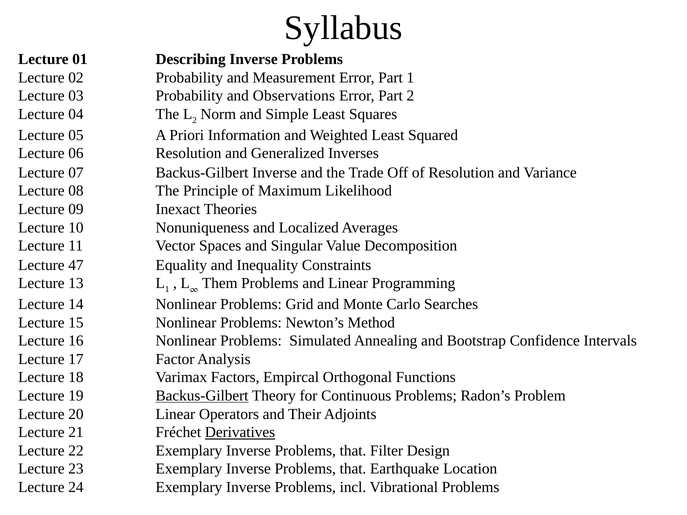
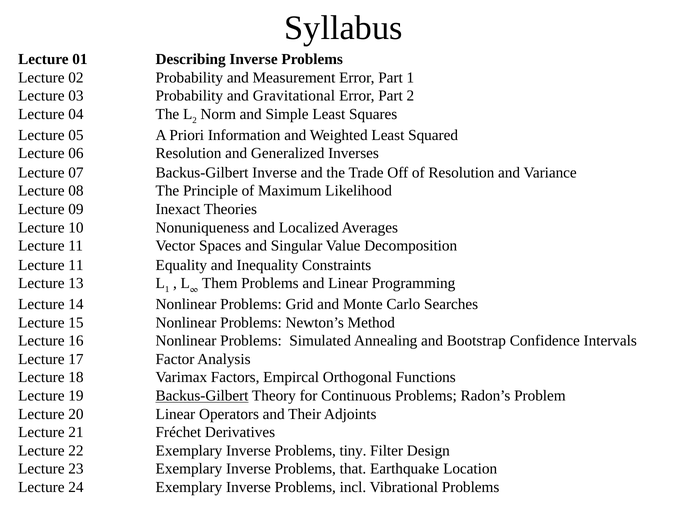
Observations: Observations -> Gravitational
47 at (76, 265): 47 -> 11
Derivatives underline: present -> none
that at (353, 451): that -> tiny
